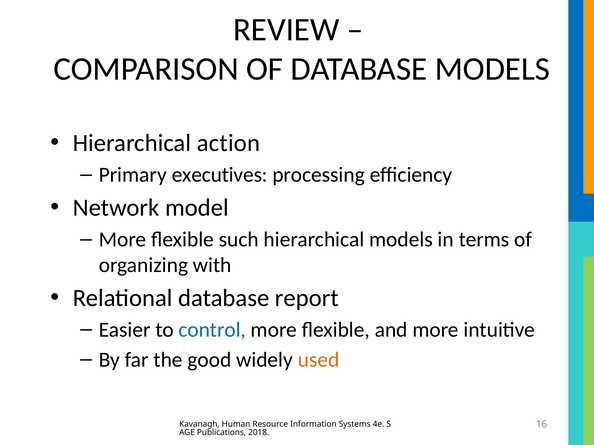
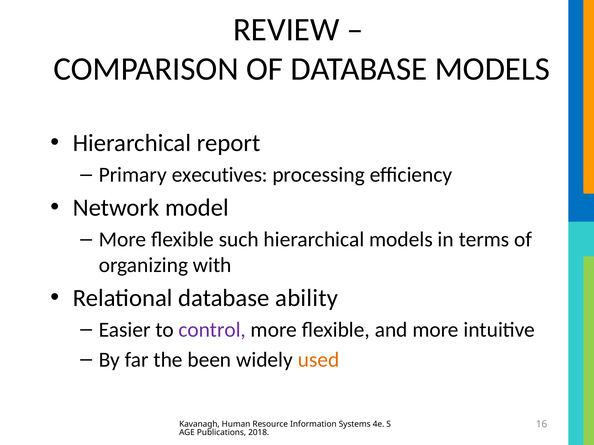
action: action -> report
report: report -> ability
control colour: blue -> purple
good: good -> been
